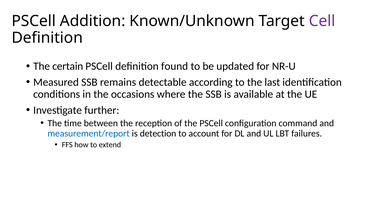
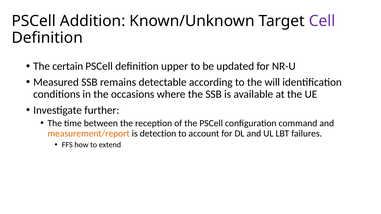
found: found -> upper
last: last -> will
measurement/report colour: blue -> orange
